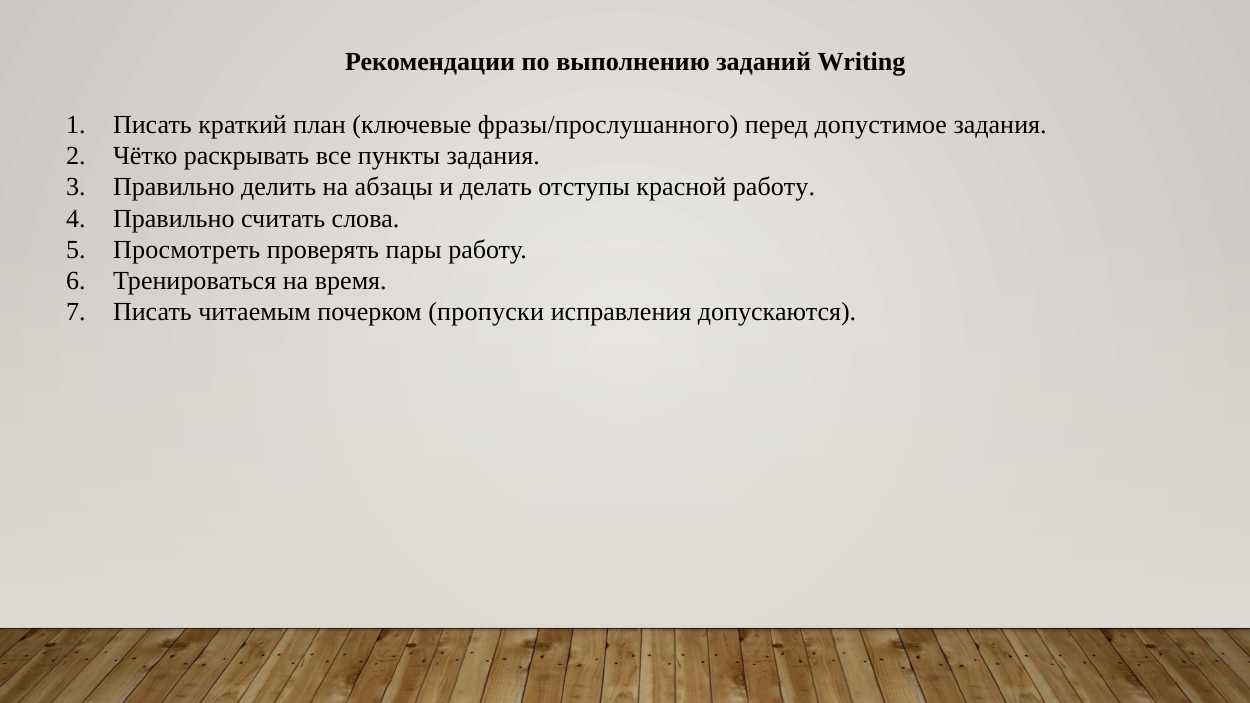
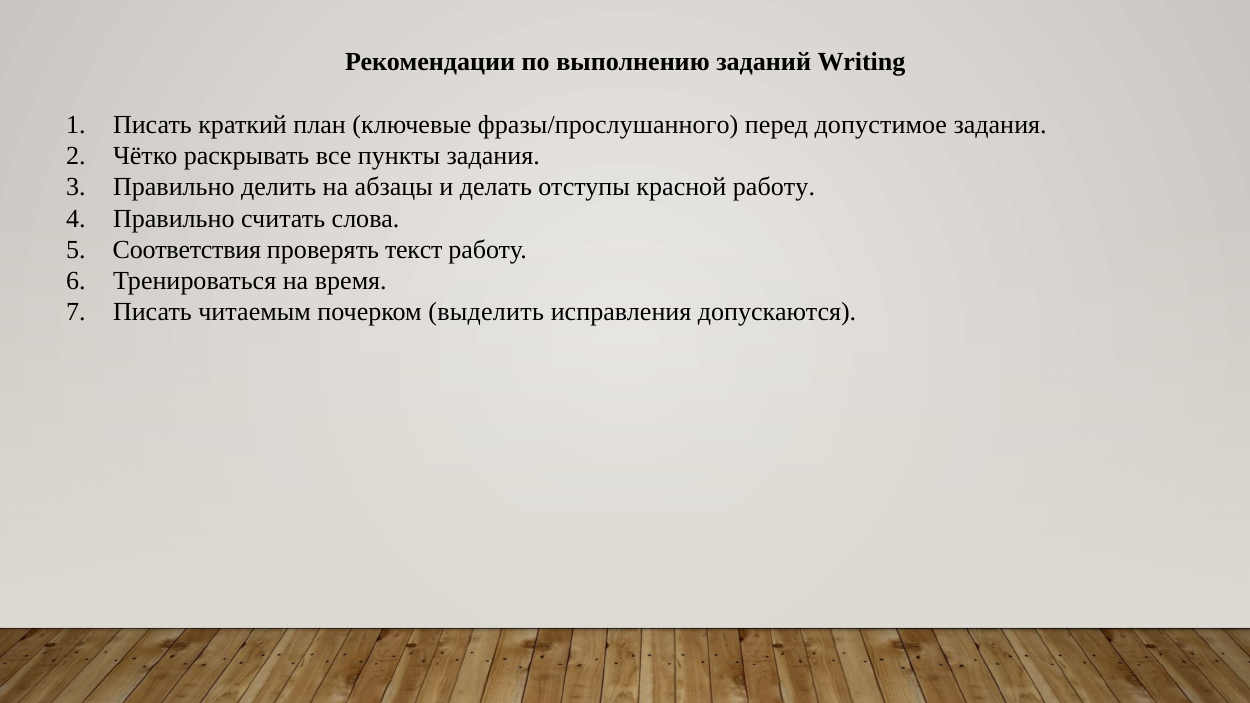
Просмотреть: Просмотреть -> Соответствия
пары: пары -> текст
пропуски: пропуски -> выделить
